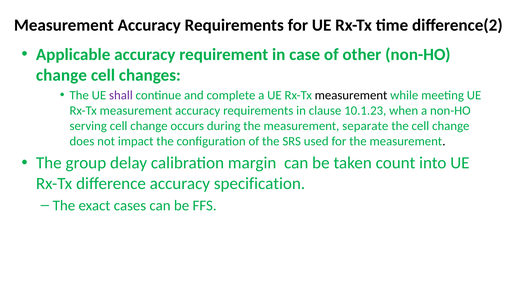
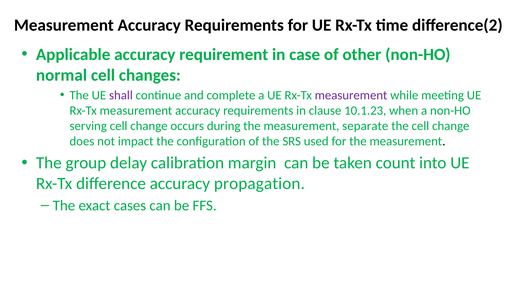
change at (61, 75): change -> normal
measurement at (351, 95) colour: black -> purple
specification: specification -> propagation
